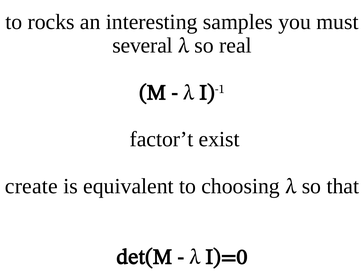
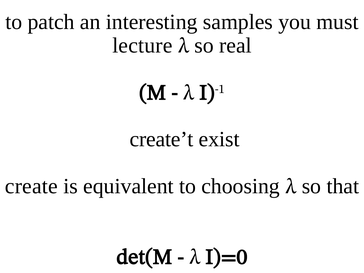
rocks: rocks -> patch
several: several -> lecture
factor’t: factor’t -> create’t
